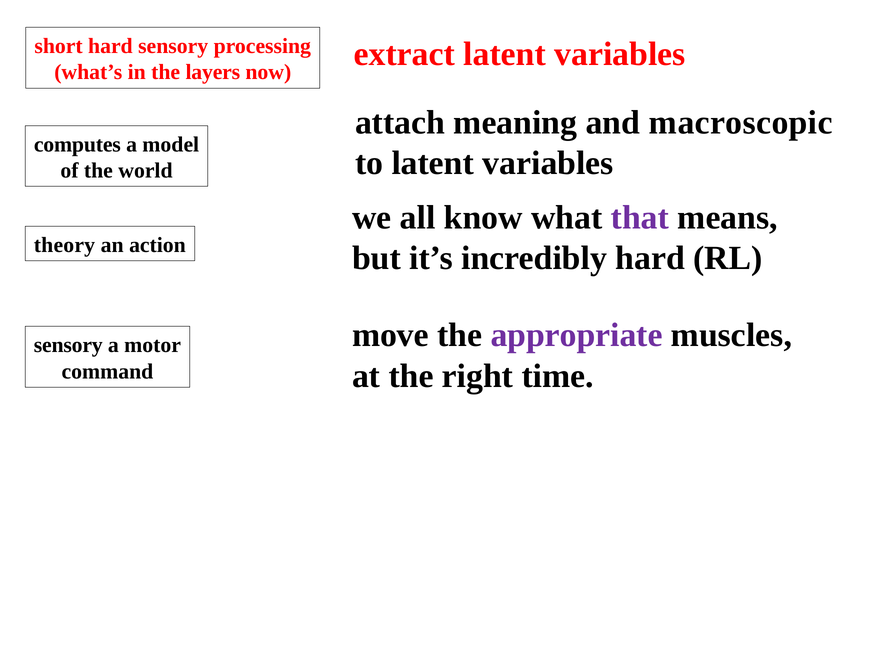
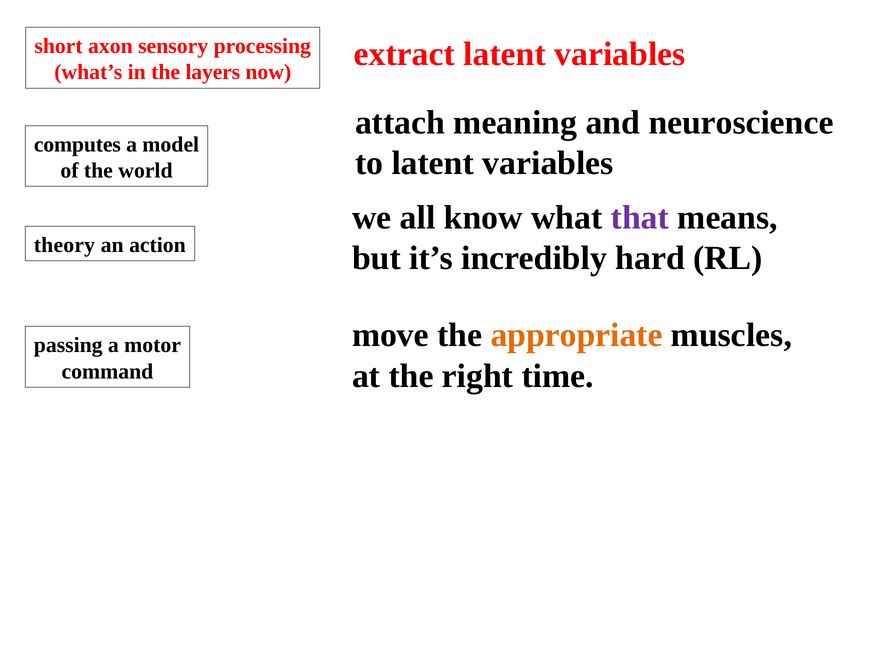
short hard: hard -> axon
macroscopic: macroscopic -> neuroscience
appropriate colour: purple -> orange
sensory at (68, 346): sensory -> passing
